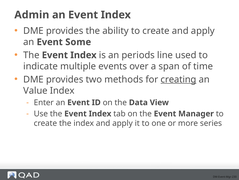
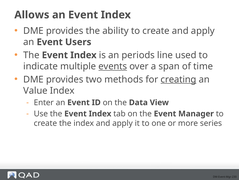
Admin: Admin -> Allows
Some: Some -> Users
events underline: none -> present
